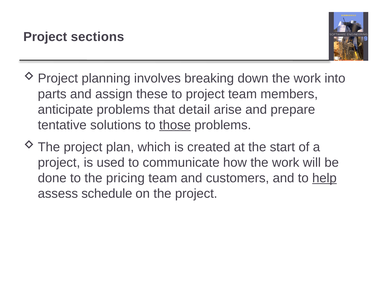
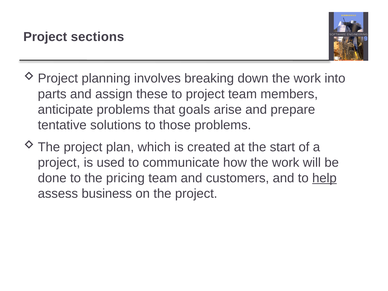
detail: detail -> goals
those underline: present -> none
schedule: schedule -> business
